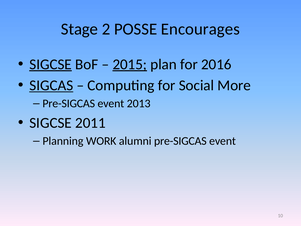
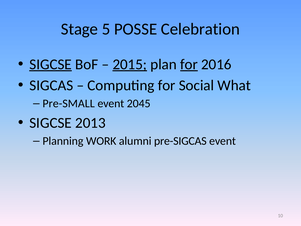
2: 2 -> 5
Encourages: Encourages -> Celebration
for at (189, 64) underline: none -> present
SIGCAS underline: present -> none
More: More -> What
Pre-SIGCAS at (69, 104): Pre-SIGCAS -> Pre-SMALL
2013: 2013 -> 2045
2011: 2011 -> 2013
